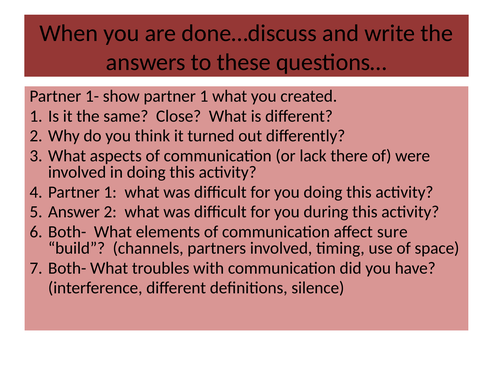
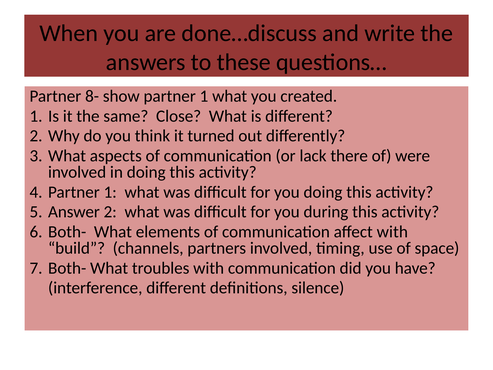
1-: 1- -> 8-
affect sure: sure -> with
